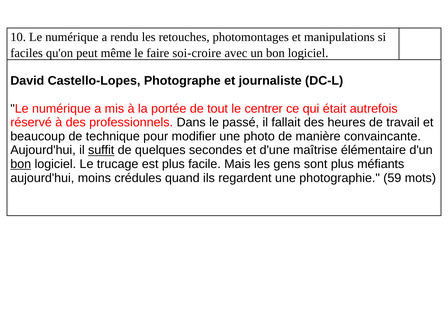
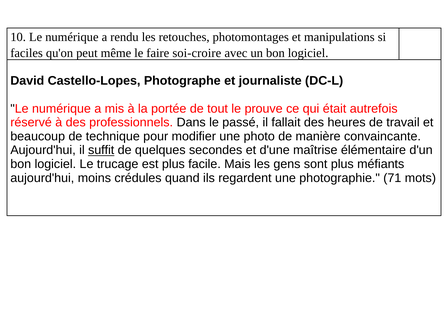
centrer: centrer -> prouve
bon at (21, 164) underline: present -> none
59: 59 -> 71
